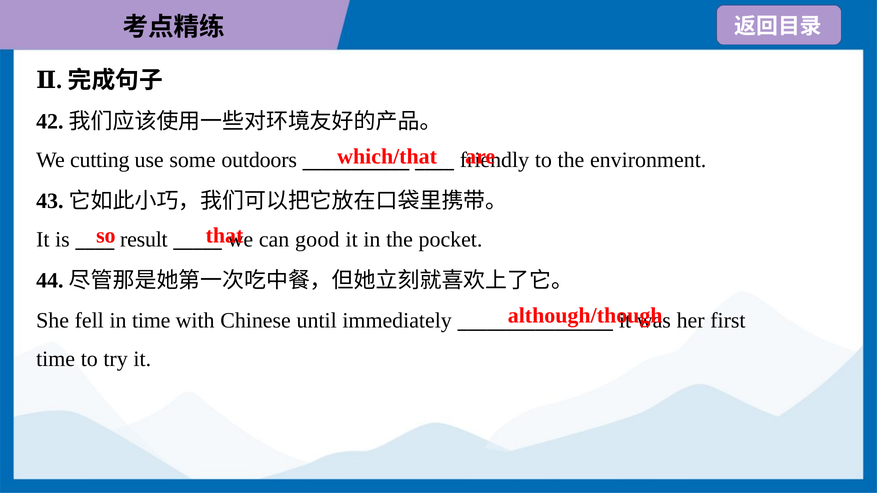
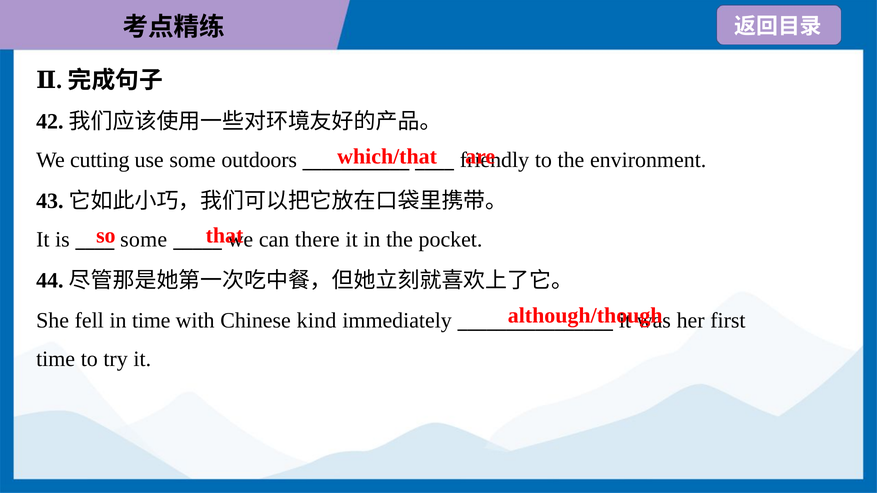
result at (144, 239): result -> some
good: good -> there
until: until -> kind
